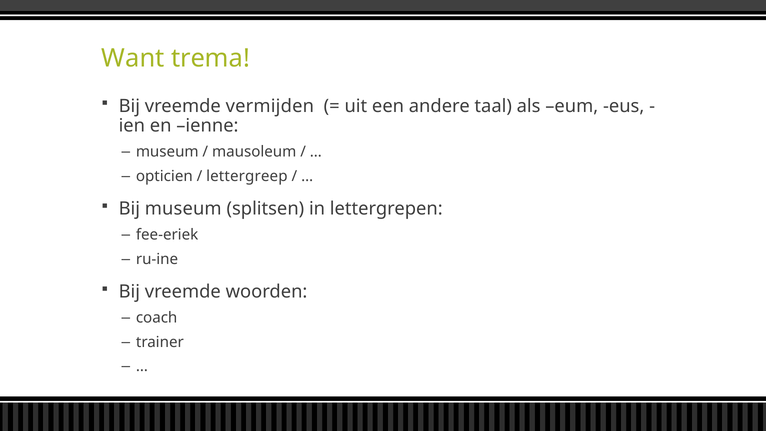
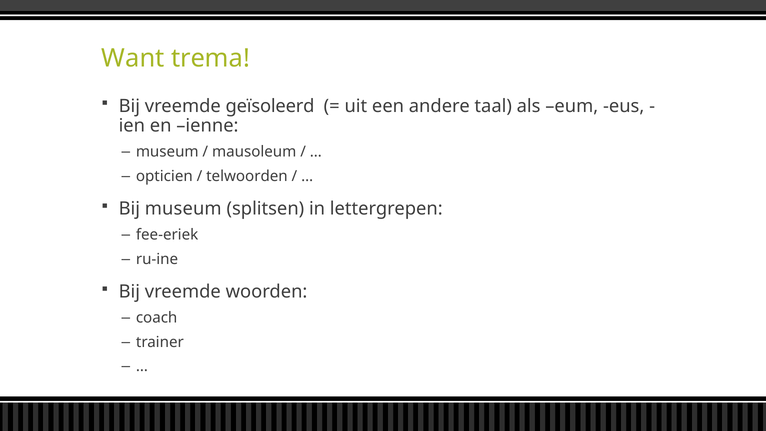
vermijden: vermijden -> geïsoleerd
lettergreep: lettergreep -> telwoorden
